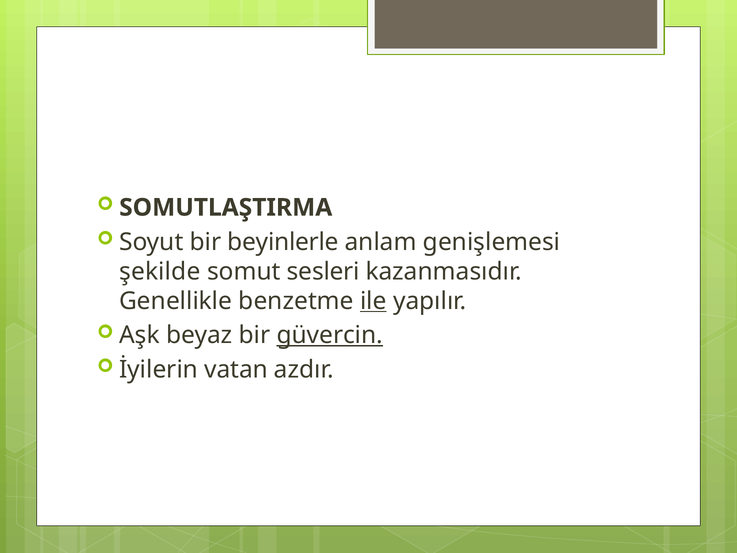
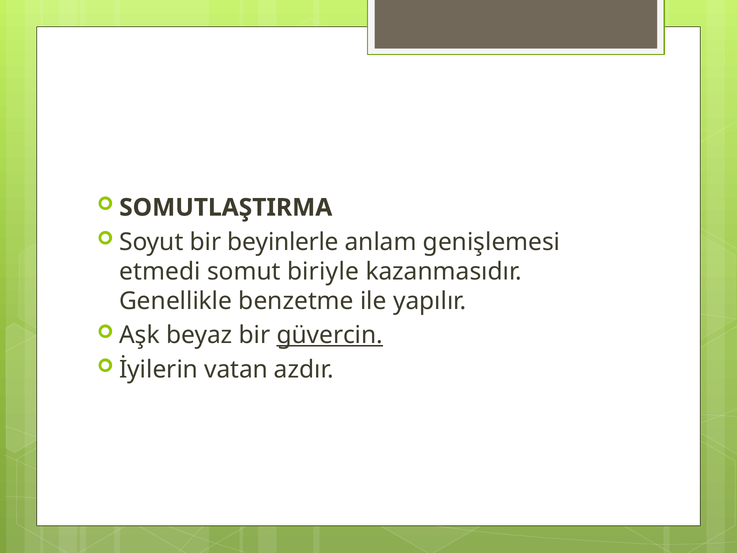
şekilde: şekilde -> etmedi
sesleri: sesleri -> biriyle
ile underline: present -> none
